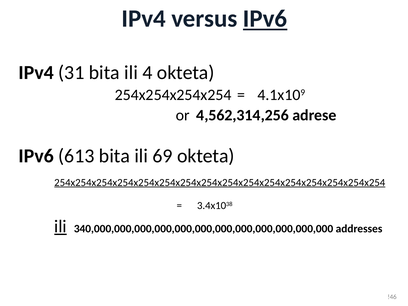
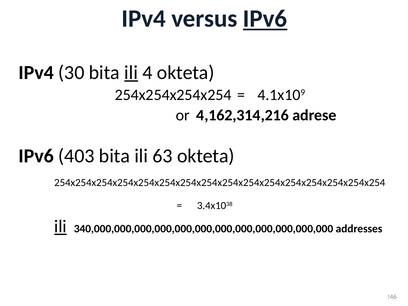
31: 31 -> 30
ili at (131, 72) underline: none -> present
4,562,314,256: 4,562,314,256 -> 4,162,314,216
613: 613 -> 403
69: 69 -> 63
254x254x254x254x254x254x254x254x254x254x254x254x254x254x254x254 underline: present -> none
